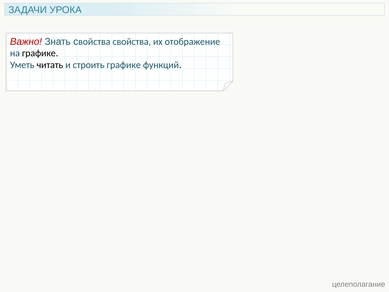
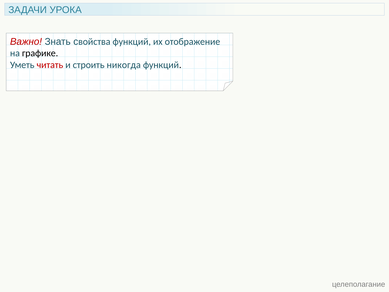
свойства свойства: свойства -> функций
читать colour: black -> red
строить графике: графике -> никогда
